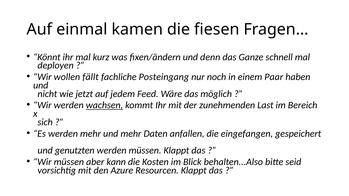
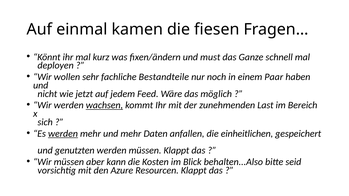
denn: denn -> must
fällt: fällt -> sehr
Posteingang: Posteingang -> Bestandteile
werden at (63, 134) underline: none -> present
eingefangen: eingefangen -> einheitlichen
